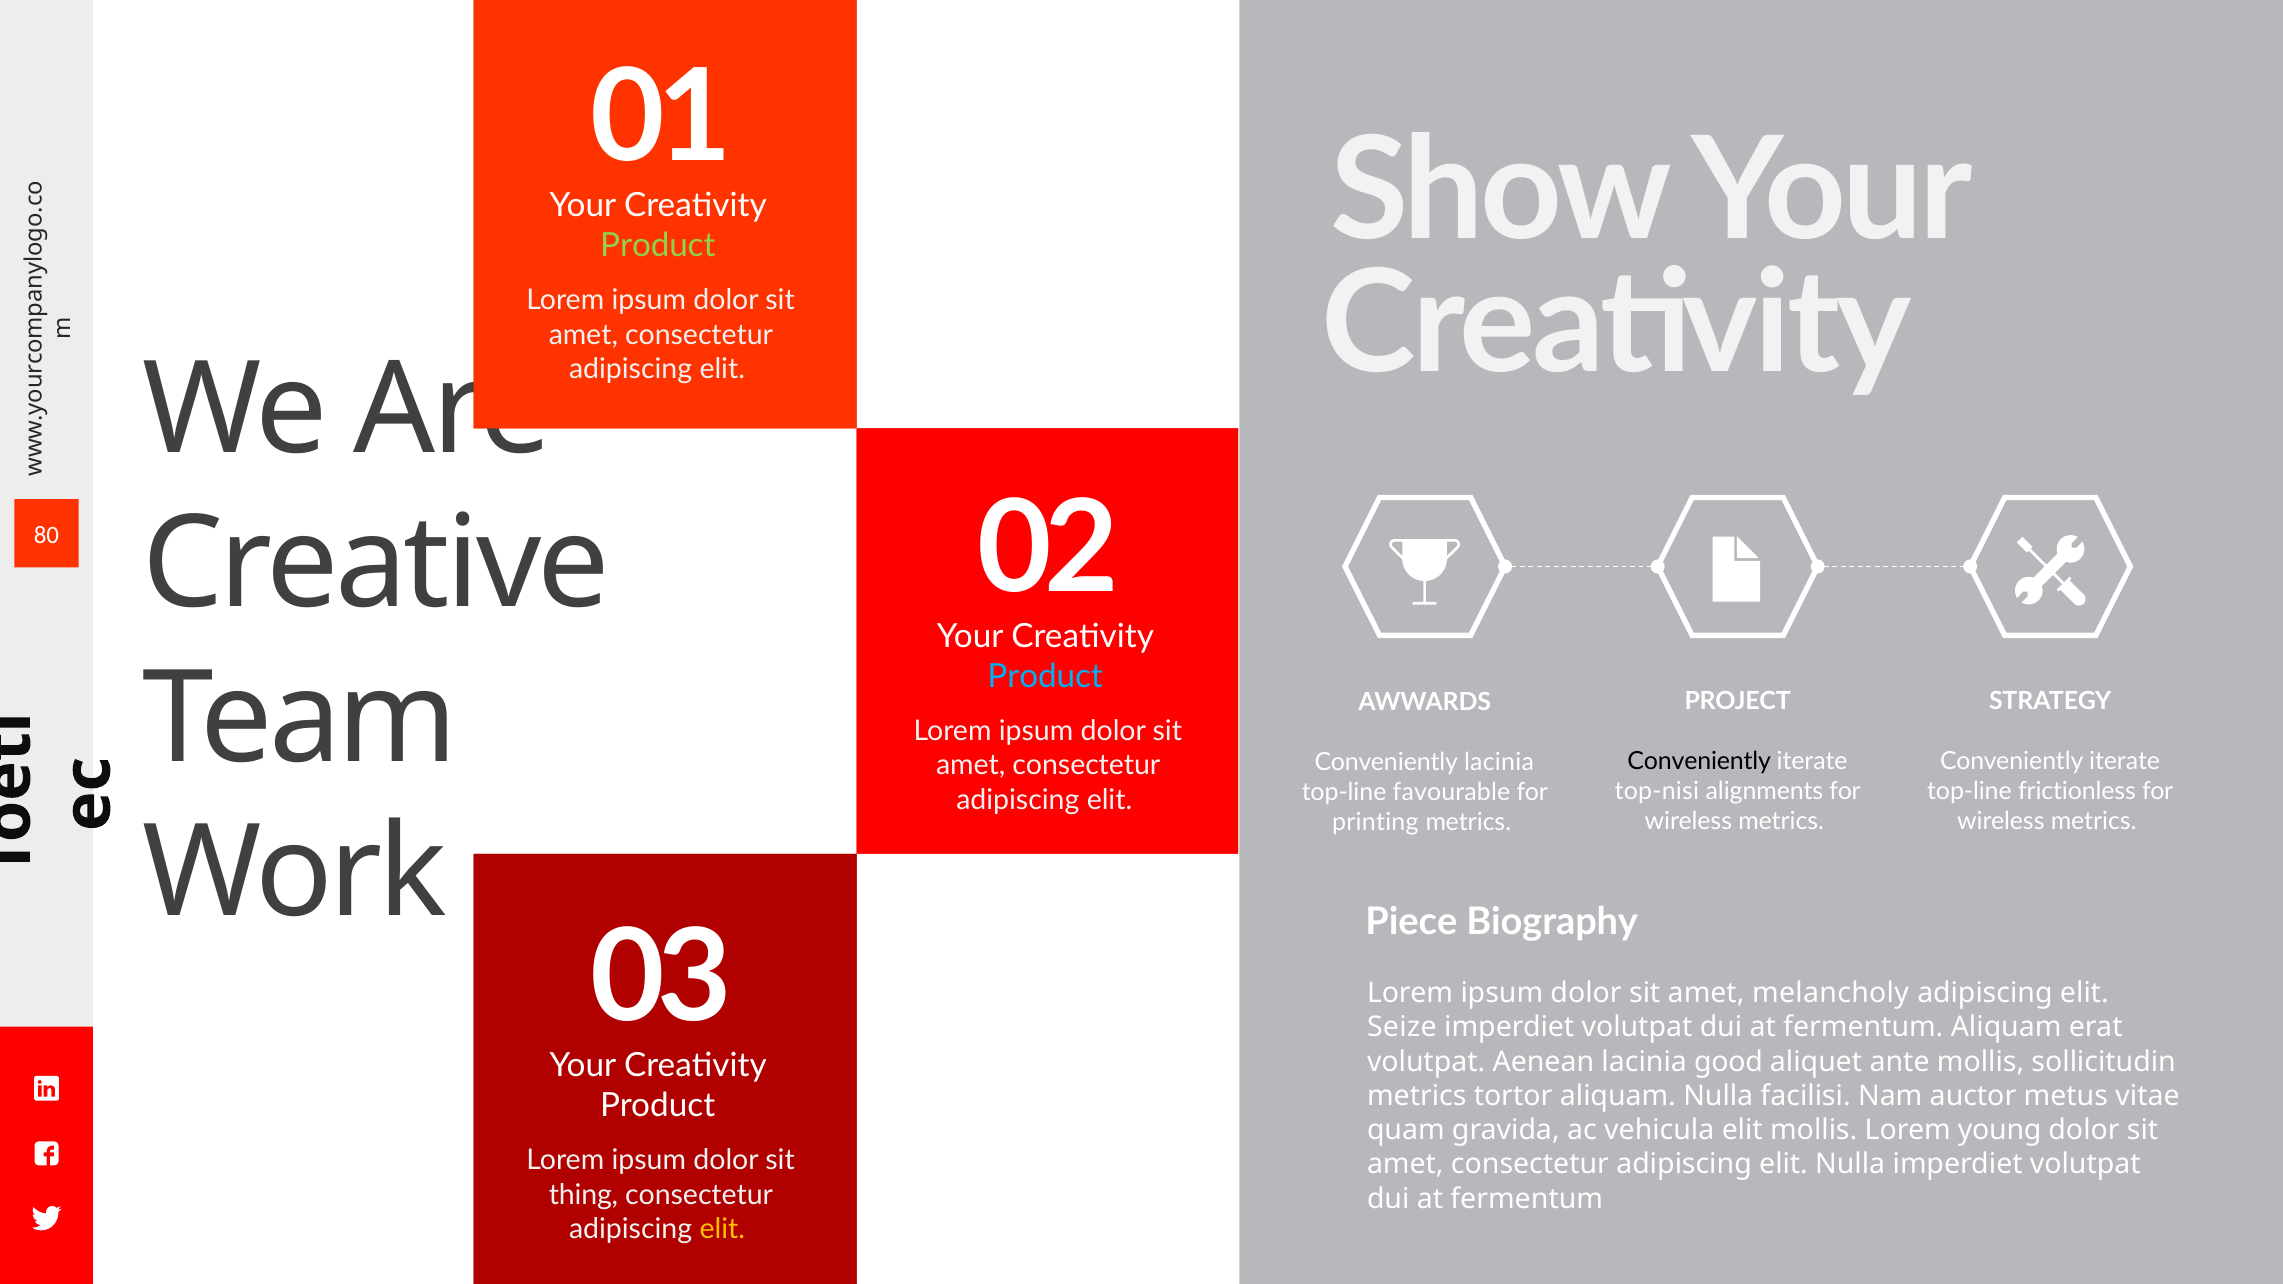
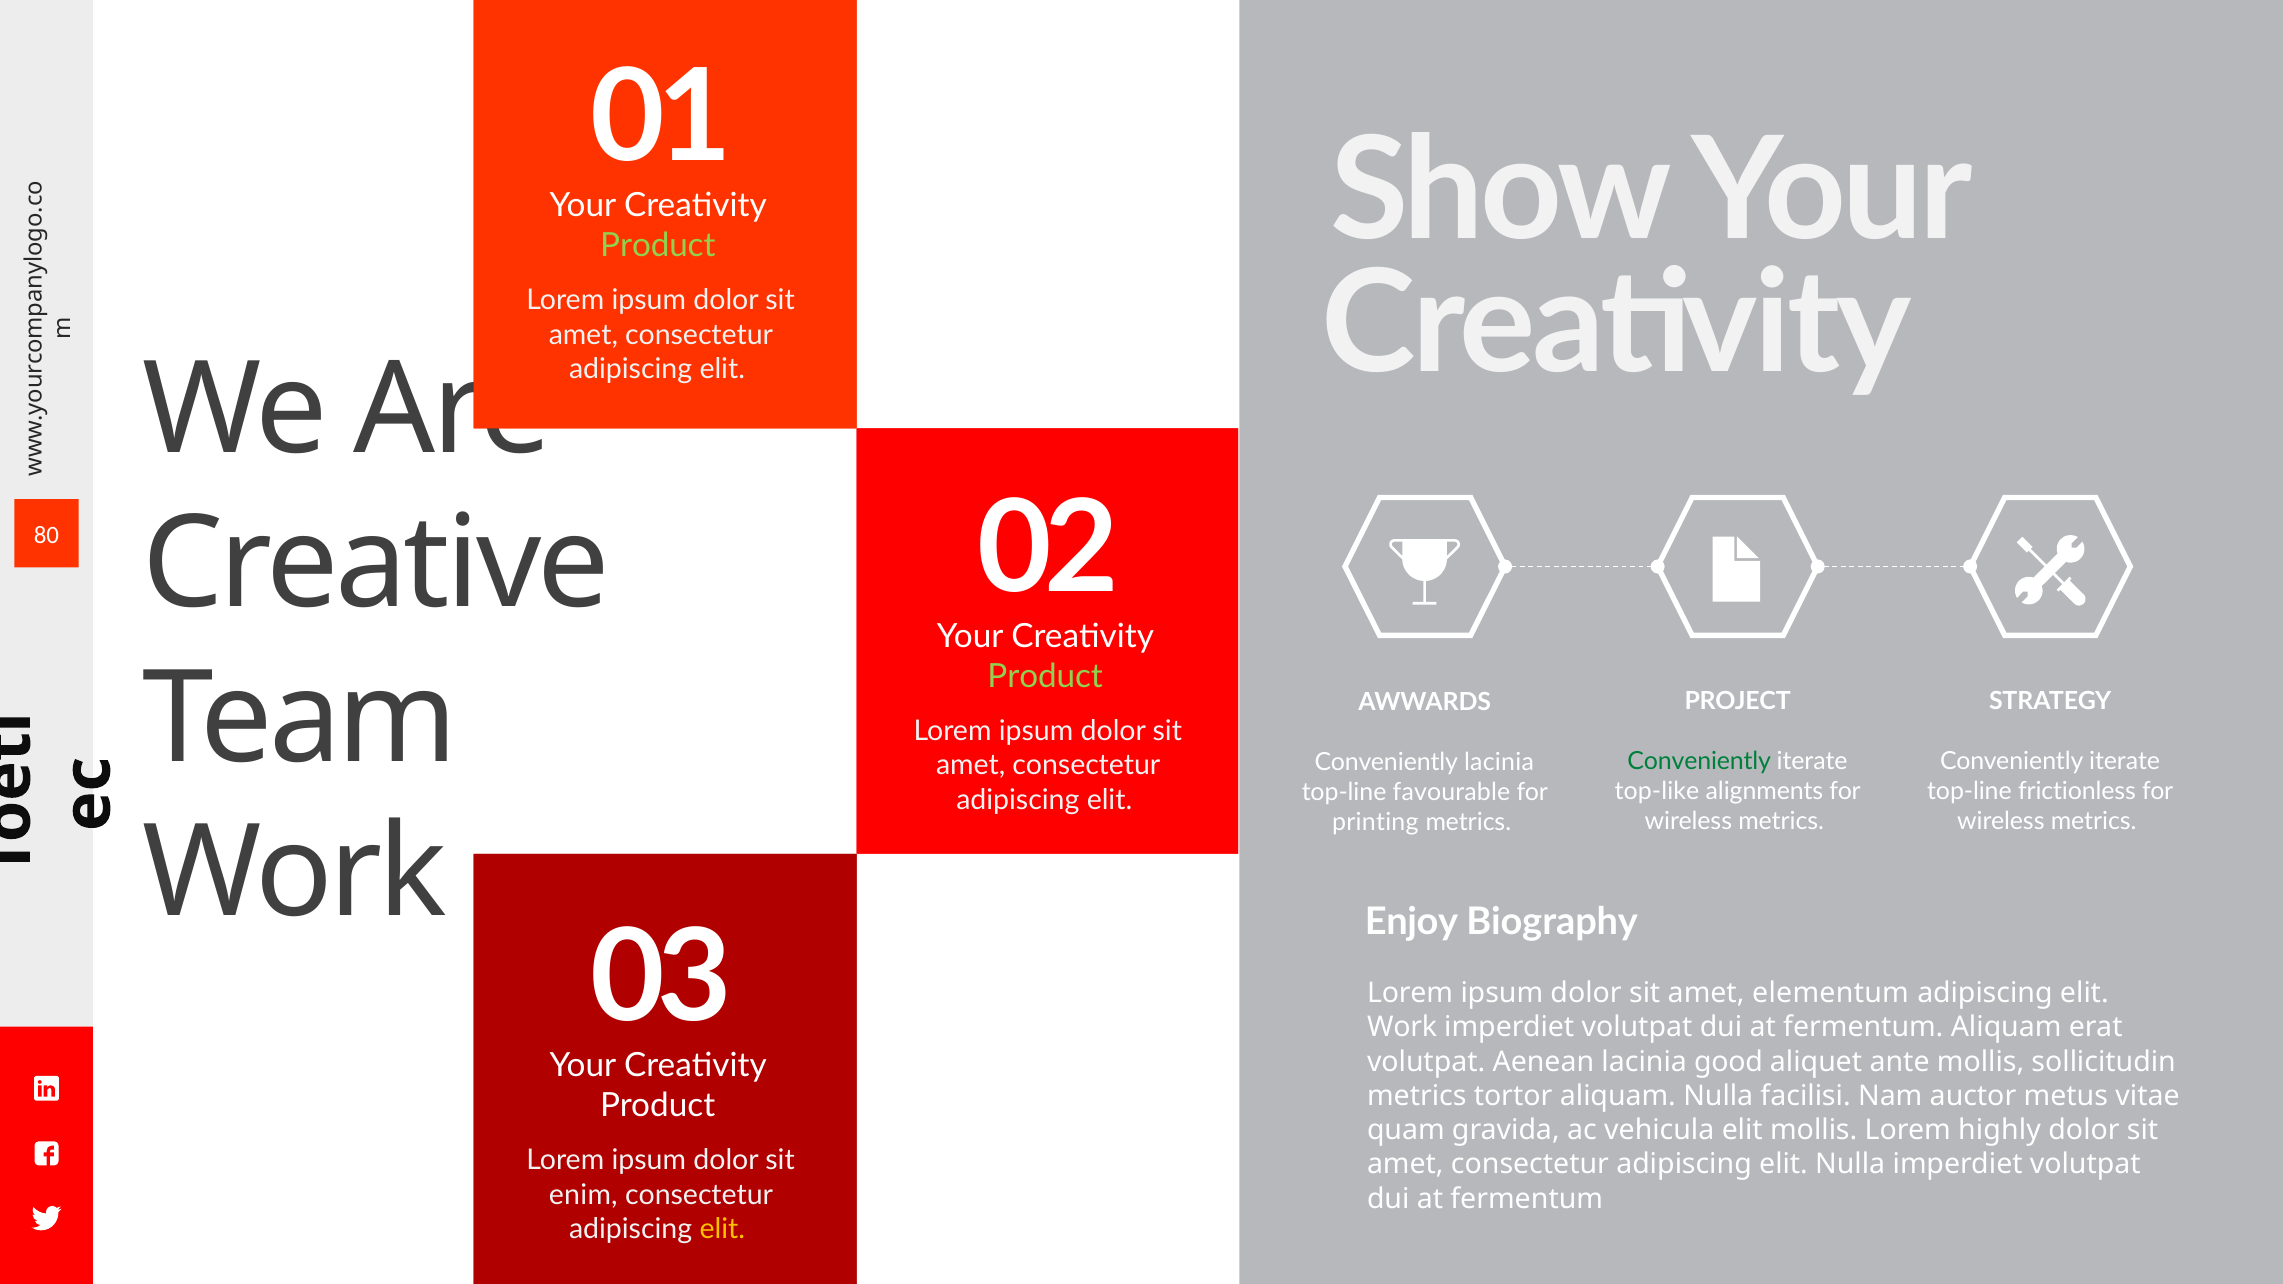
Product at (1045, 677) colour: light blue -> light green
Conveniently at (1699, 761) colour: black -> green
top-nisi: top-nisi -> top-like
Piece: Piece -> Enjoy
melancholy: melancholy -> elementum
Seize at (1402, 1028): Seize -> Work
young: young -> highly
thing: thing -> enim
